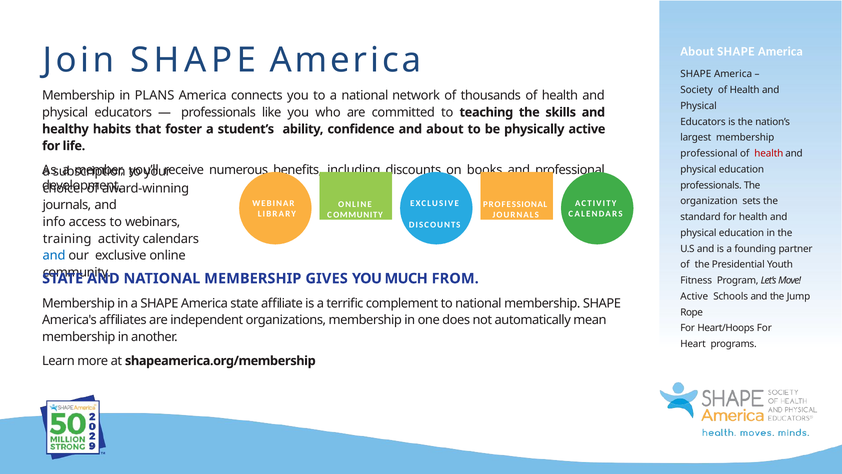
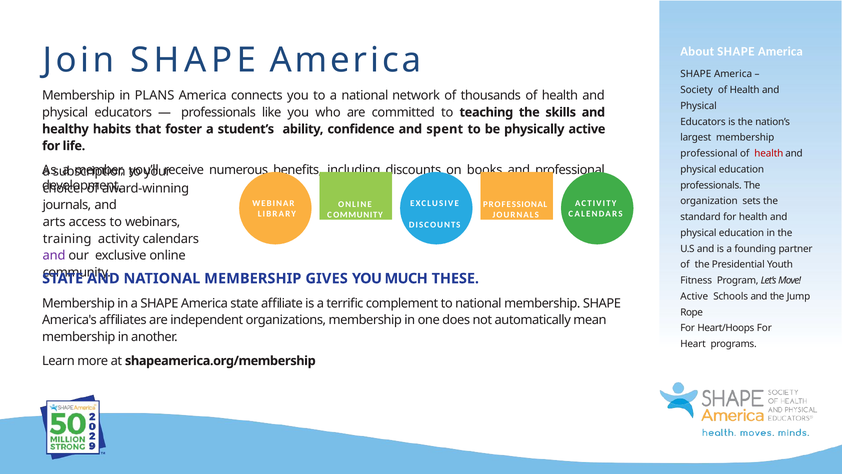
and about: about -> spent
info: info -> arts
and at (54, 255) colour: blue -> purple
FROM: FROM -> THESE
